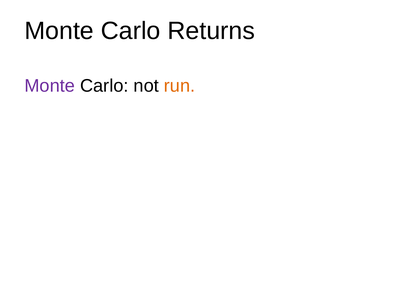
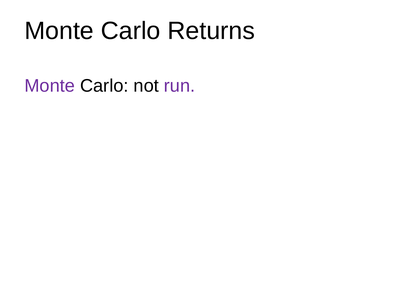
run colour: orange -> purple
